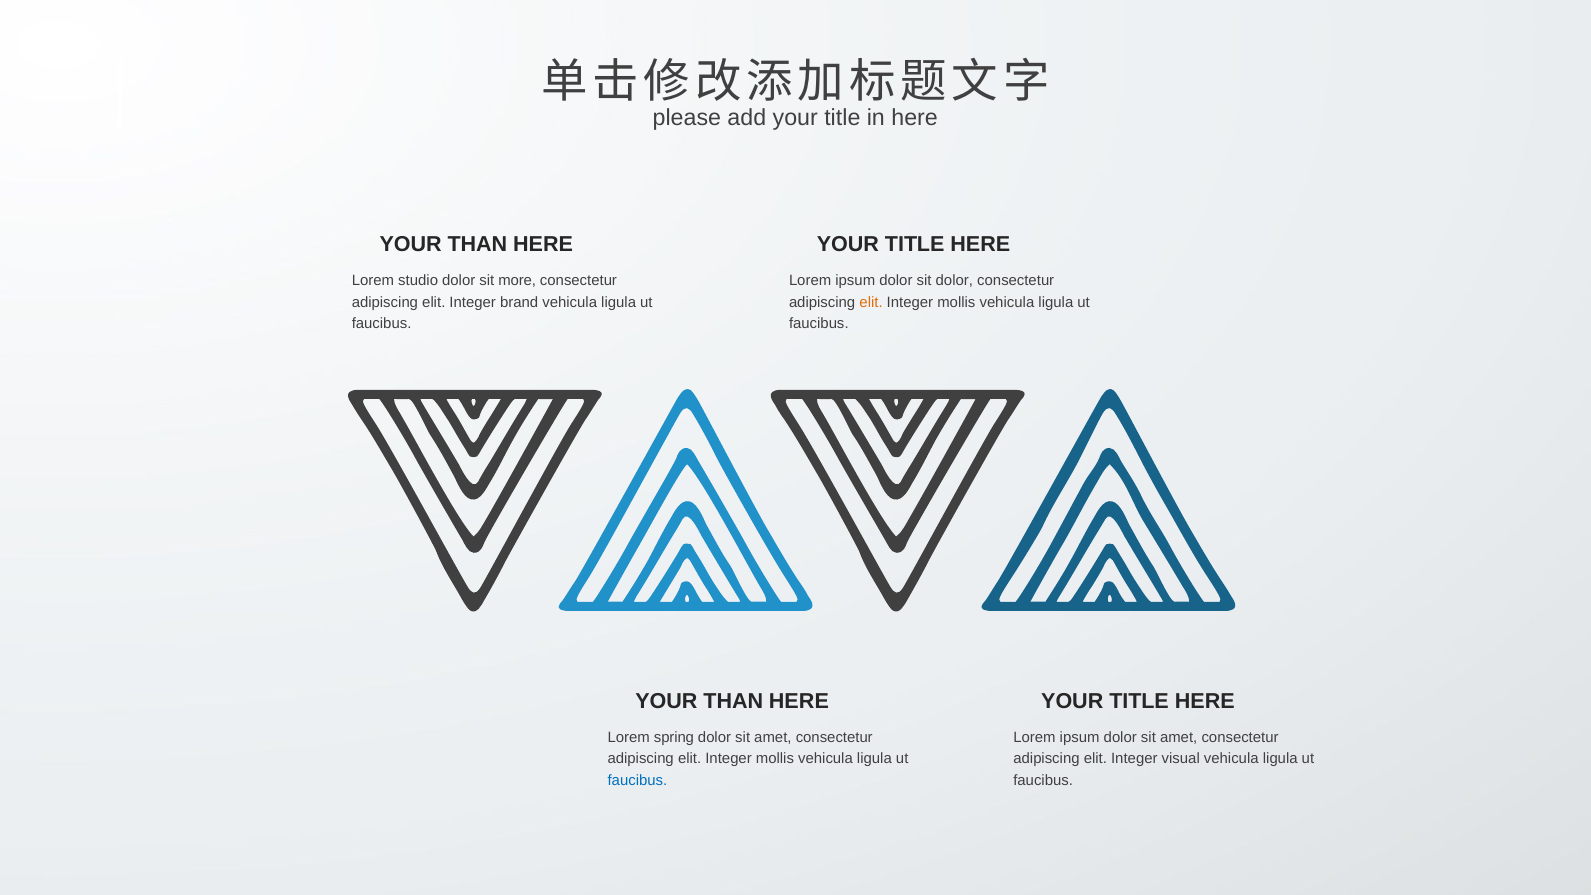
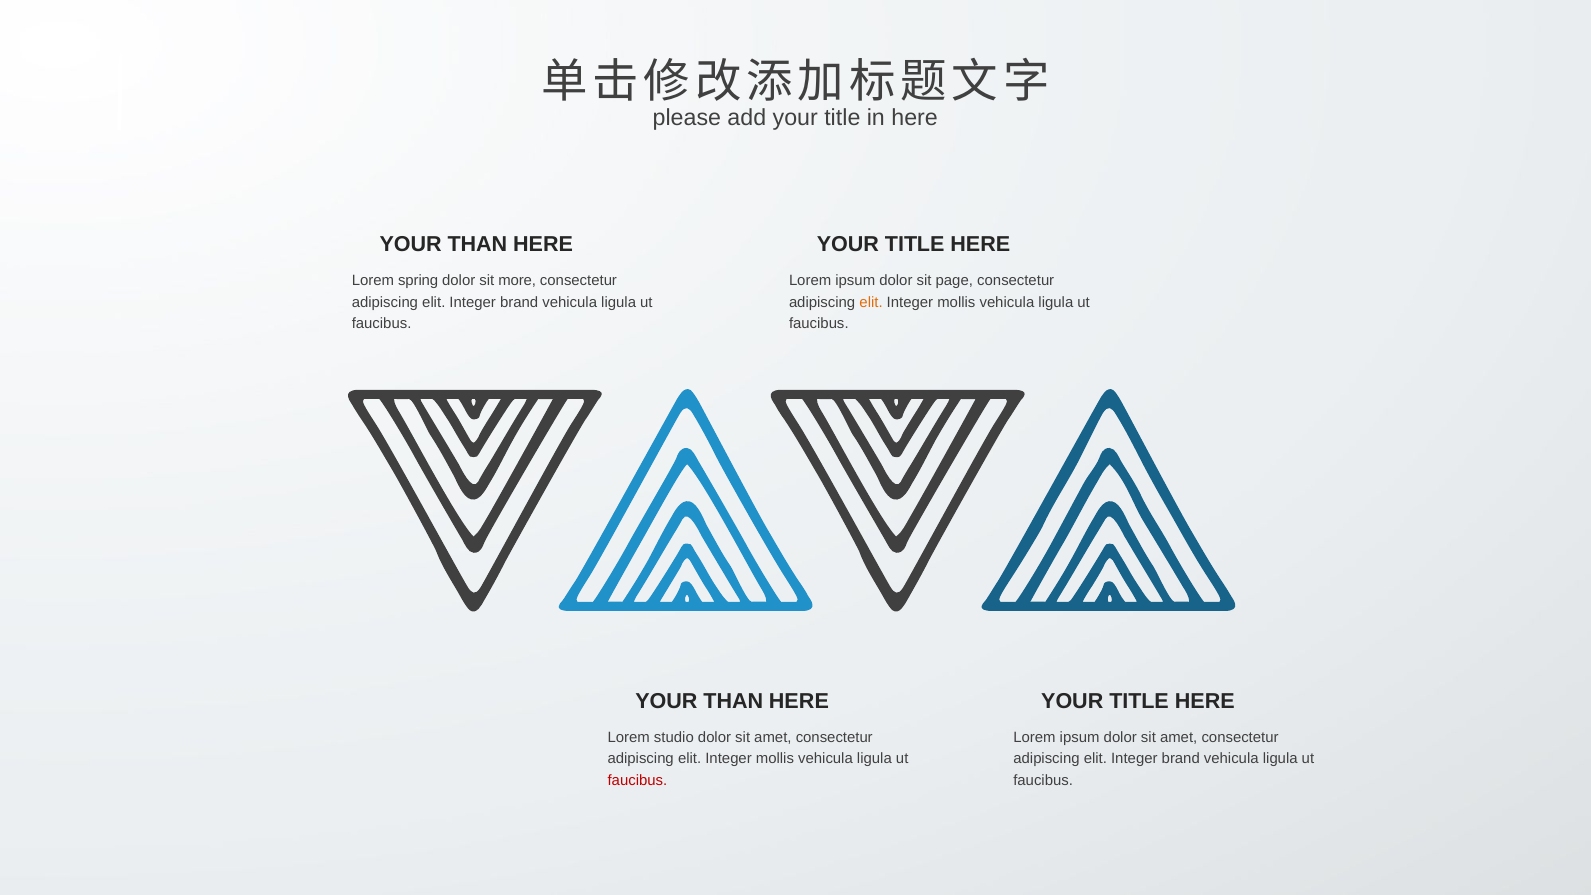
studio: studio -> spring
sit dolor: dolor -> page
spring: spring -> studio
visual at (1181, 759): visual -> brand
faucibus at (637, 780) colour: blue -> red
